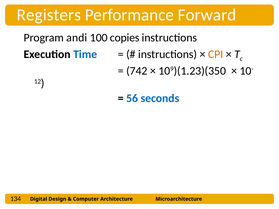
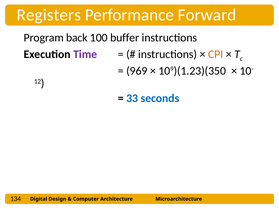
andi: andi -> back
copies: copies -> buffer
Time colour: blue -> purple
742: 742 -> 969
56: 56 -> 33
